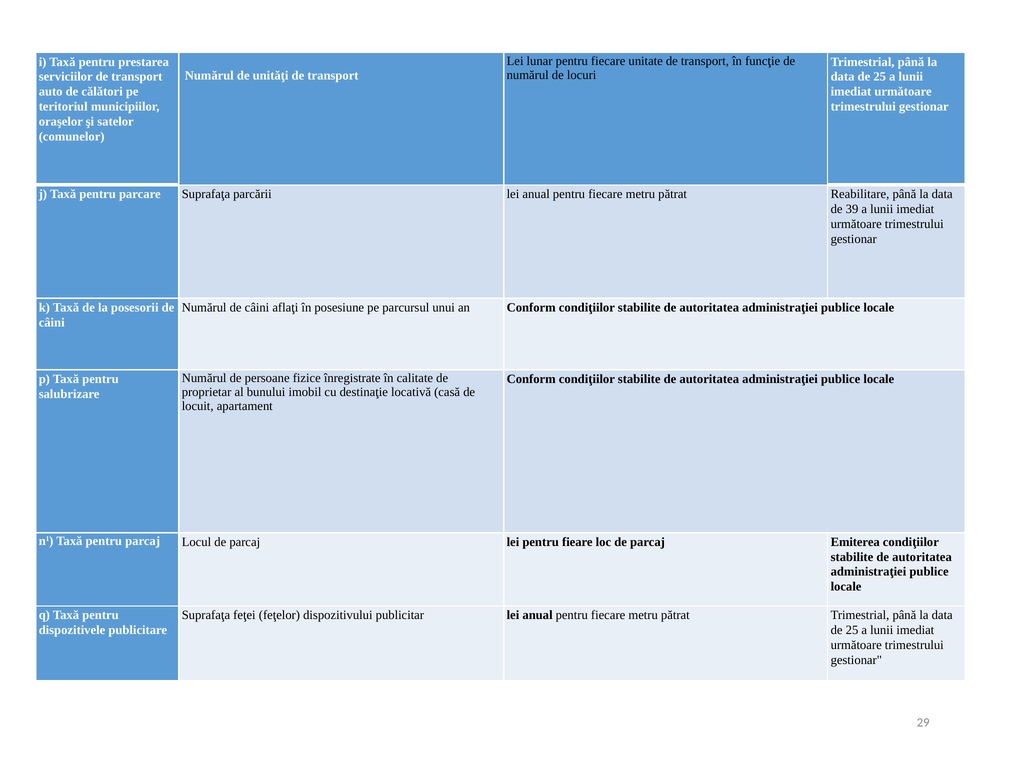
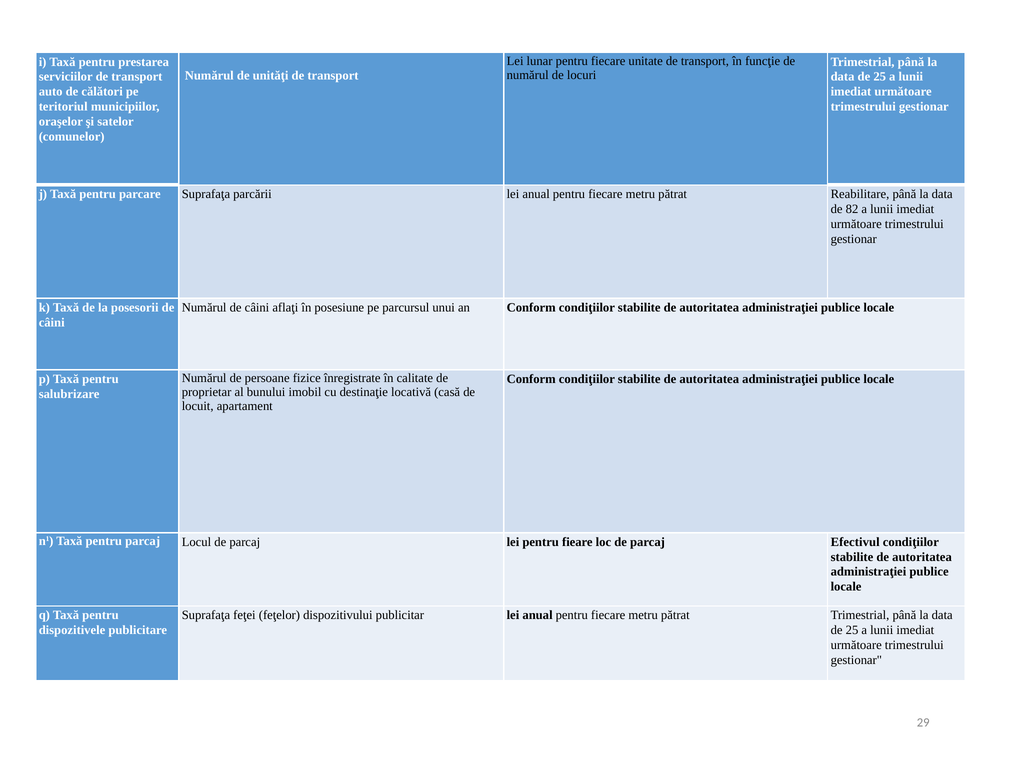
39: 39 -> 82
Emiterea: Emiterea -> Efectivul
